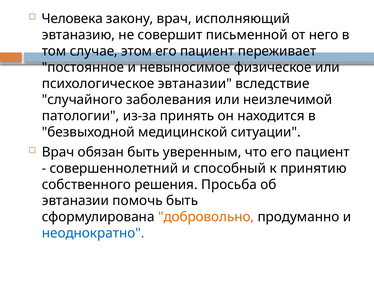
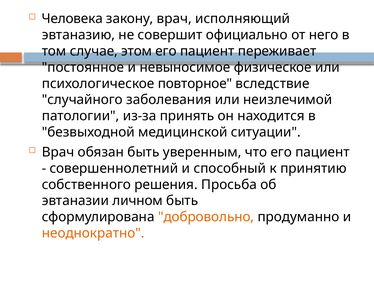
письменной: письменной -> официально
психологическое эвтаназии: эвтаназии -> повторное
помочь: помочь -> личном
неоднократно colour: blue -> orange
